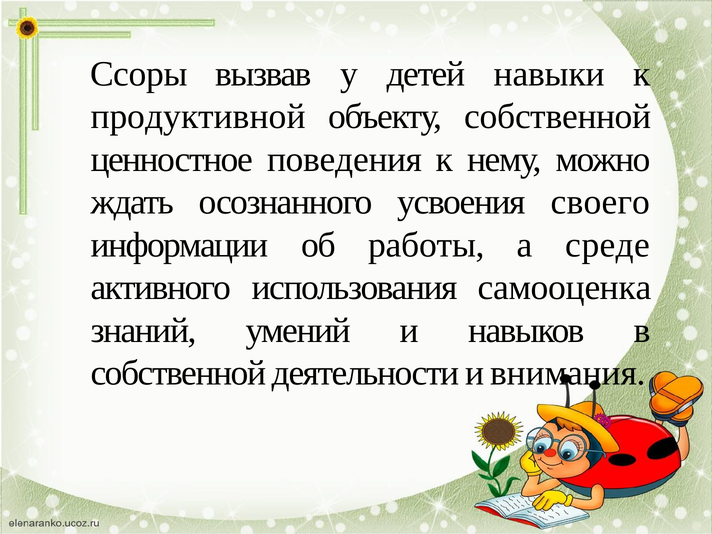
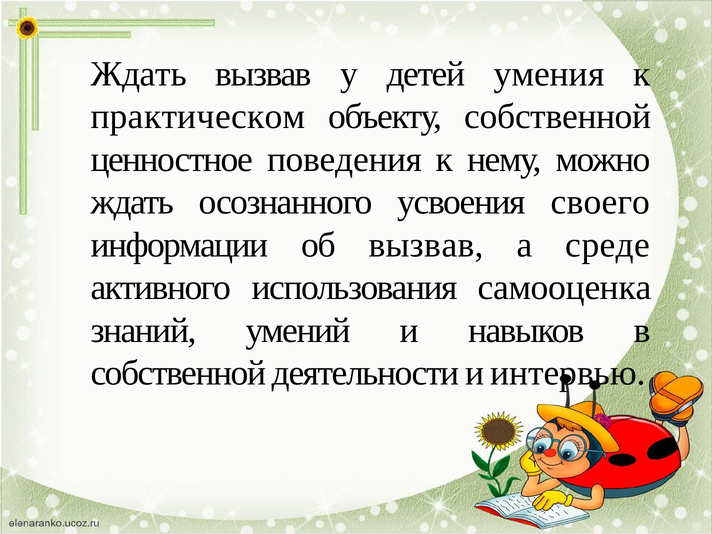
Ссоры at (139, 74): Ссоры -> Ждать
навыки: навыки -> умения
продуктивной: продуктивной -> практическом
об работы: работы -> вызвав
внимания: внимания -> интервью
